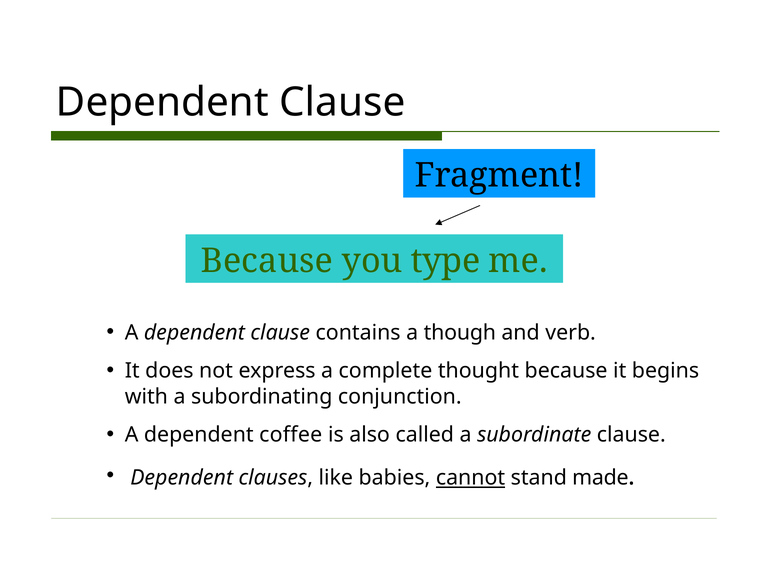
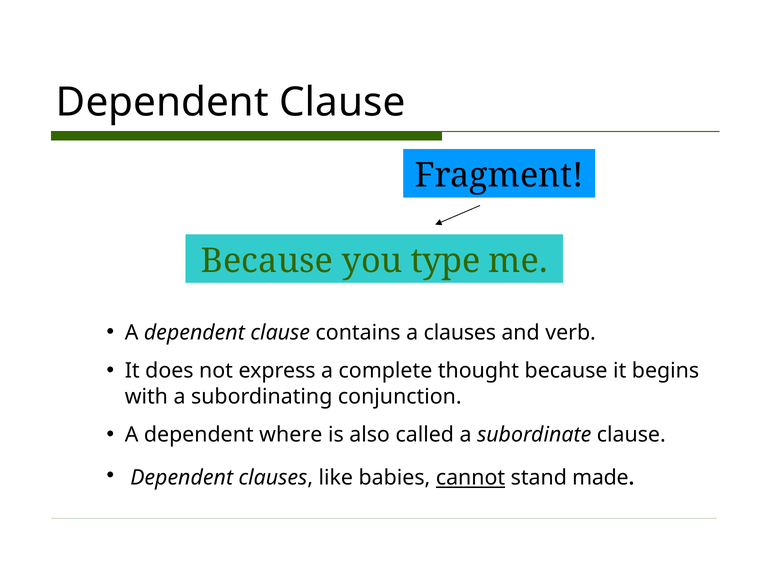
a though: though -> clauses
coffee: coffee -> where
